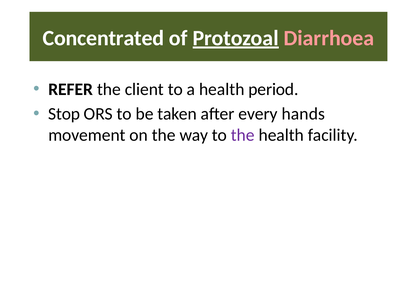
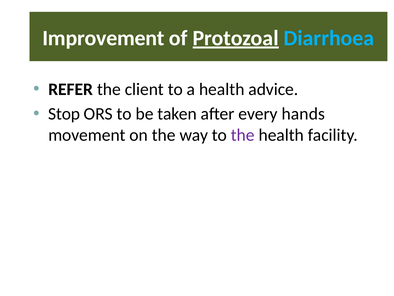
Concentrated: Concentrated -> Improvement
Diarrhoea colour: pink -> light blue
period: period -> advice
